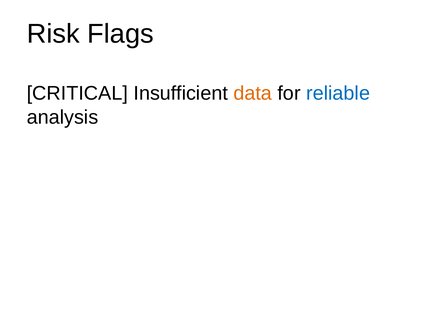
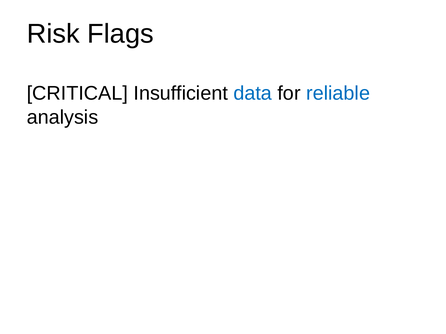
data colour: orange -> blue
